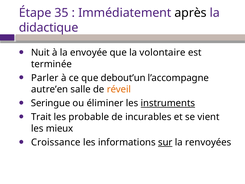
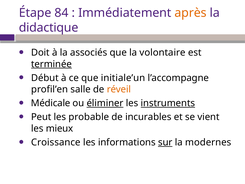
35: 35 -> 84
après colour: black -> orange
Nuit: Nuit -> Doit
envoyée: envoyée -> associés
terminée underline: none -> present
Parler: Parler -> Début
debout’un: debout’un -> initiale’un
autre’en: autre’en -> profil’en
Seringue: Seringue -> Médicale
éliminer underline: none -> present
Trait: Trait -> Peut
renvoyées: renvoyées -> modernes
